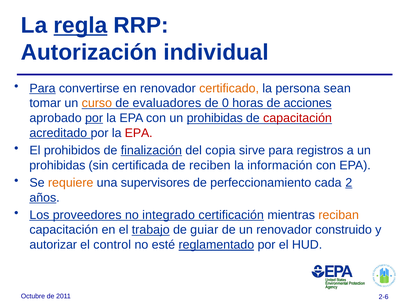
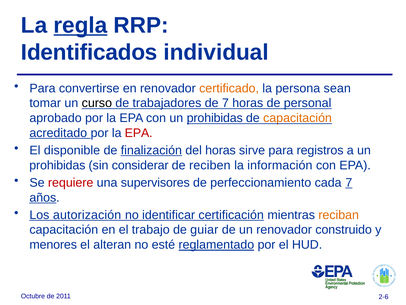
Autorización: Autorización -> Identificados
Para at (43, 88) underline: present -> none
curso colour: orange -> black
evaluadores: evaluadores -> trabajadores
de 0: 0 -> 7
acciones: acciones -> personal
por at (94, 118) underline: present -> none
capacitación at (298, 118) colour: red -> orange
prohibidos: prohibidos -> disponible
del copia: copia -> horas
certificada: certificada -> considerar
requiere colour: orange -> red
cada 2: 2 -> 7
proveedores: proveedores -> autorización
integrado: integrado -> identificar
trabajo underline: present -> none
autorizar: autorizar -> menores
control: control -> alteran
